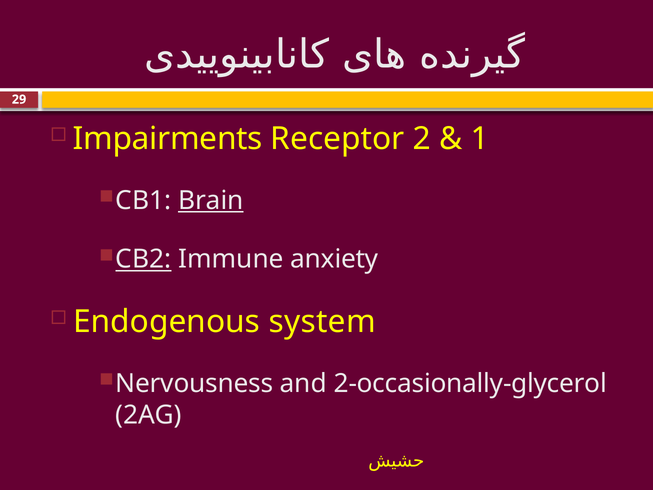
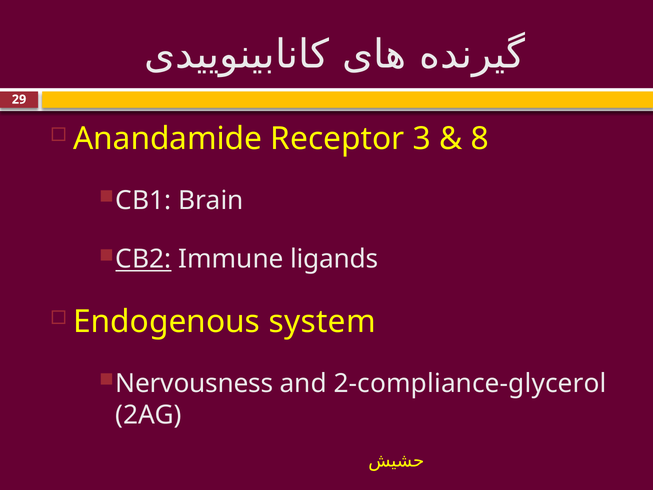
Impairments: Impairments -> Anandamide
2: 2 -> 3
1: 1 -> 8
Brain underline: present -> none
anxiety: anxiety -> ligands
2-occasionally-glycerol: 2-occasionally-glycerol -> 2-compliance-glycerol
